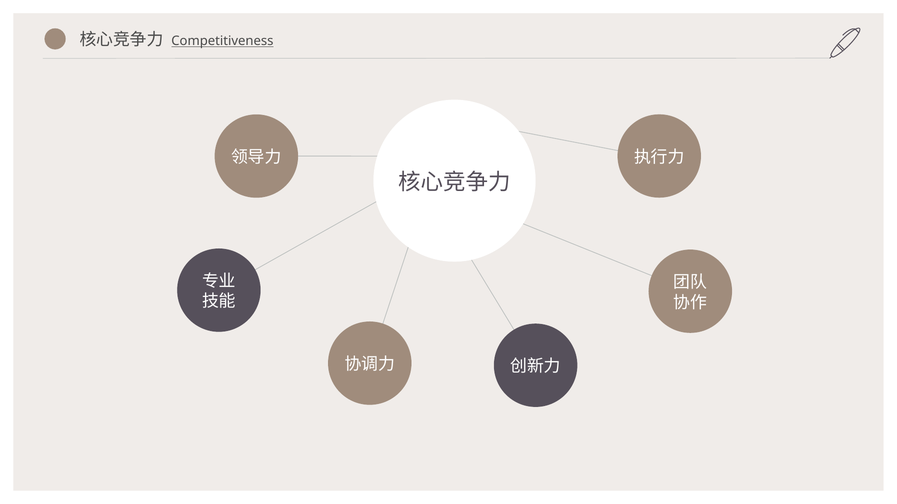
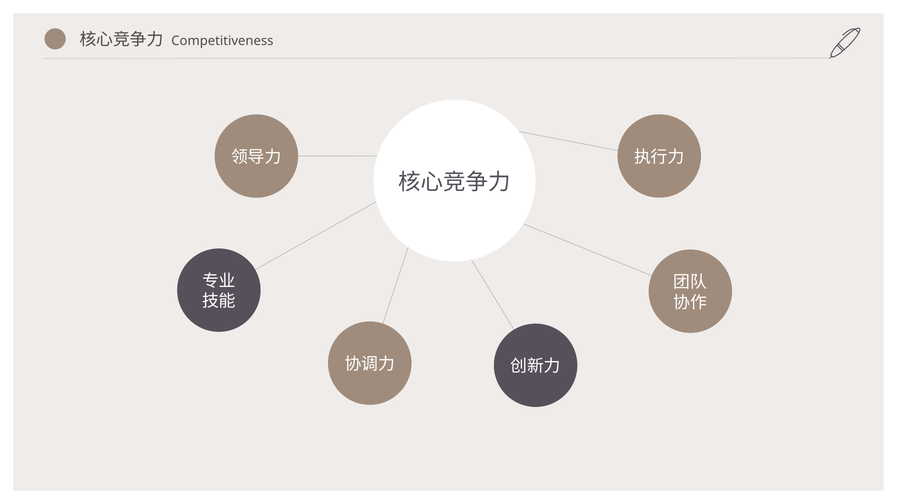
Competitiveness underline: present -> none
